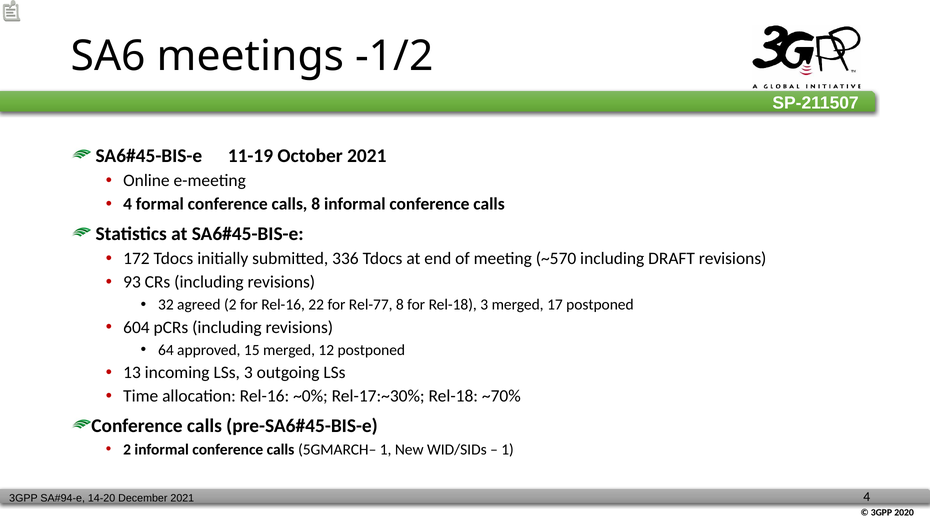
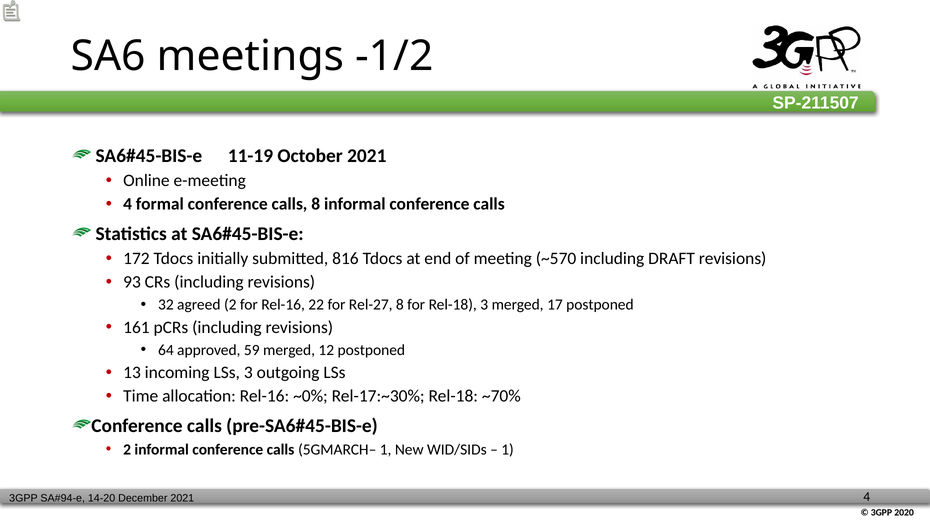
336: 336 -> 816
Rel-77: Rel-77 -> Rel-27
604: 604 -> 161
15: 15 -> 59
